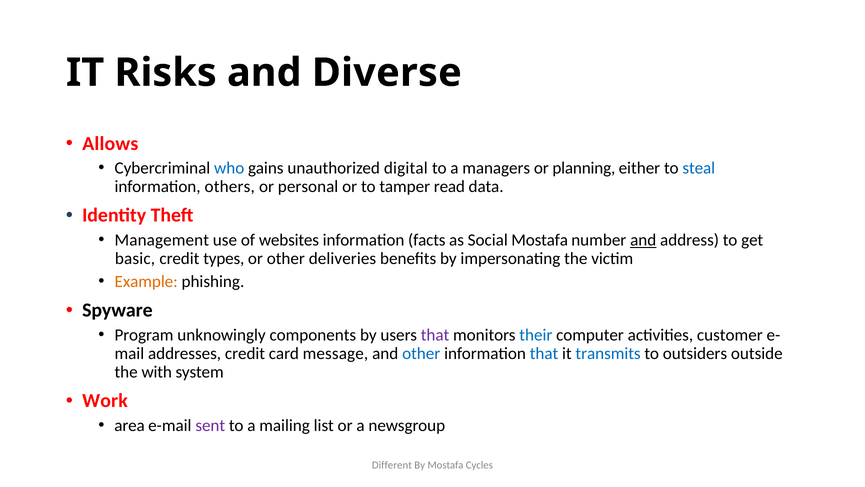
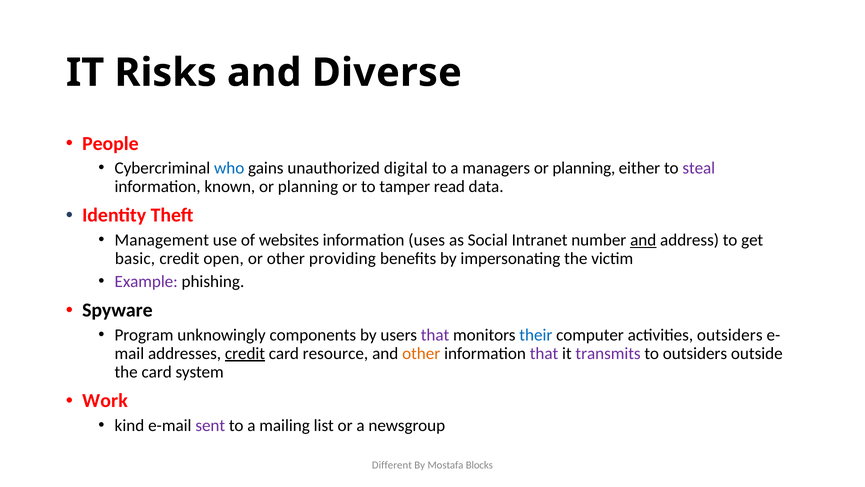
Allows: Allows -> People
steal colour: blue -> purple
others: others -> known
personal at (308, 186): personal -> planning
facts: facts -> uses
Social Mostafa: Mostafa -> Intranet
types: types -> open
deliveries: deliveries -> providing
Example colour: orange -> purple
activities customer: customer -> outsiders
credit at (245, 353) underline: none -> present
message: message -> resource
other at (421, 353) colour: blue -> orange
that at (544, 353) colour: blue -> purple
transmits colour: blue -> purple
the with: with -> card
area: area -> kind
Cycles: Cycles -> Blocks
